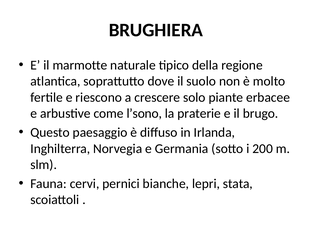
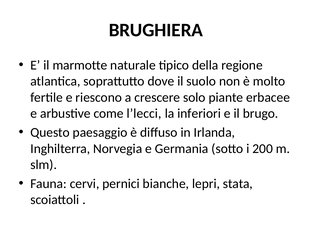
l’sono: l’sono -> l’lecci
praterie: praterie -> inferiori
